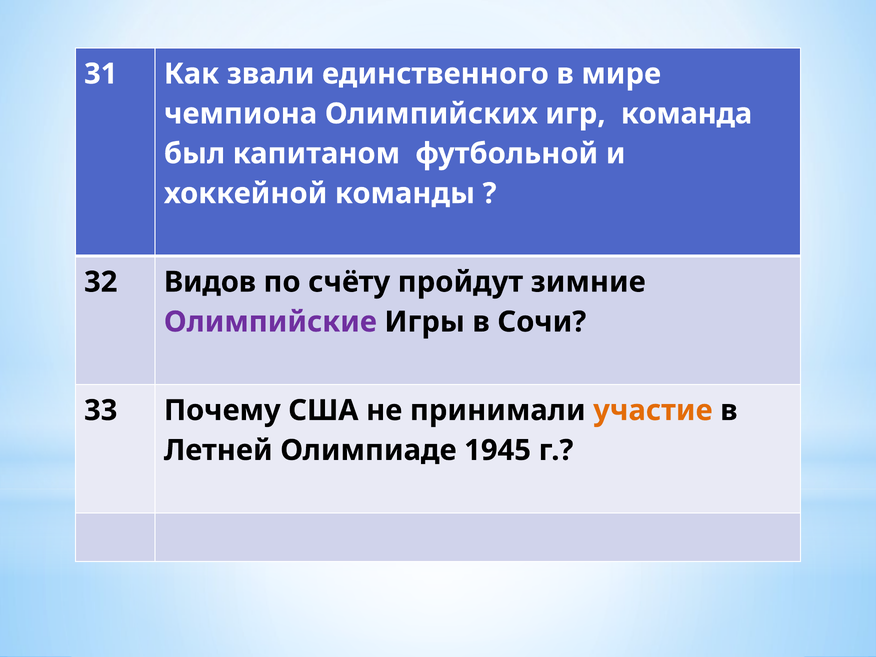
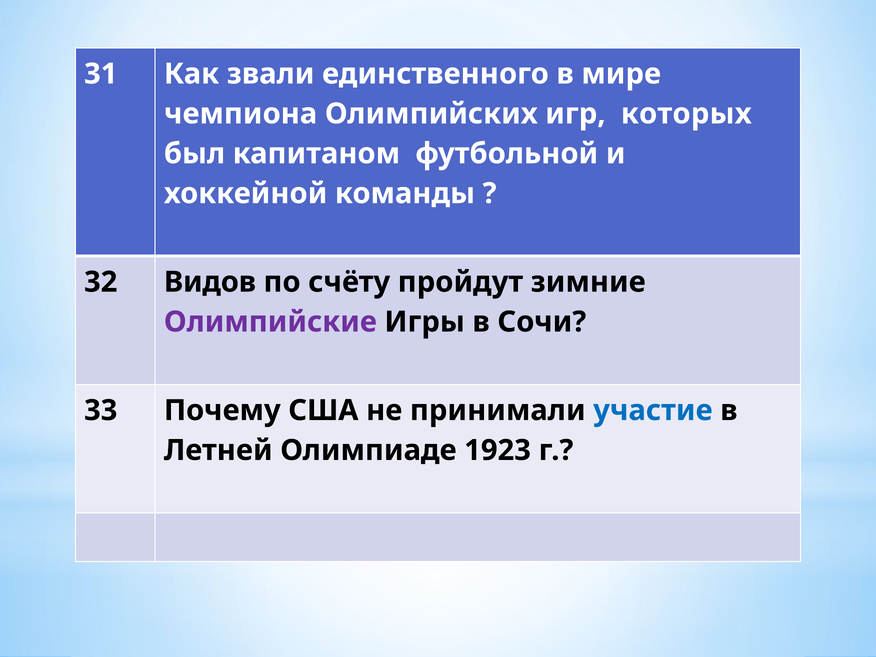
команда: команда -> которых
участие colour: orange -> blue
1945: 1945 -> 1923
